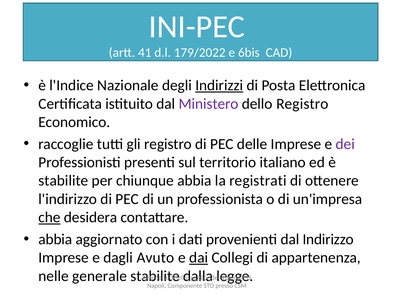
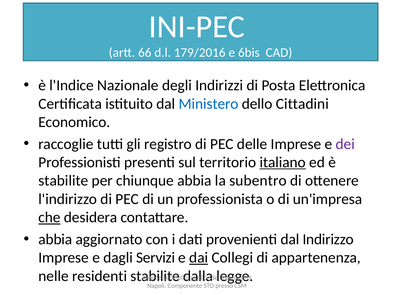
41: 41 -> 66
179/2022: 179/2022 -> 179/2016
Indirizzi underline: present -> none
Ministero colour: purple -> blue
dello Registro: Registro -> Cittadini
italiano underline: none -> present
registrati: registrati -> subentro
Avuto: Avuto -> Servizi
generale: generale -> residenti
